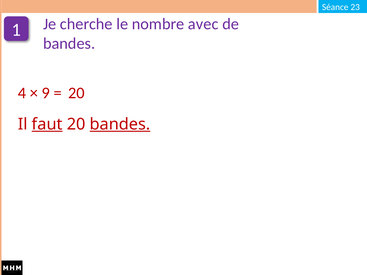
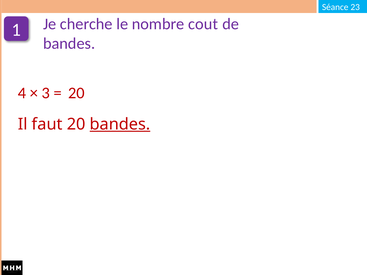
avec: avec -> cout
9: 9 -> 3
faut underline: present -> none
